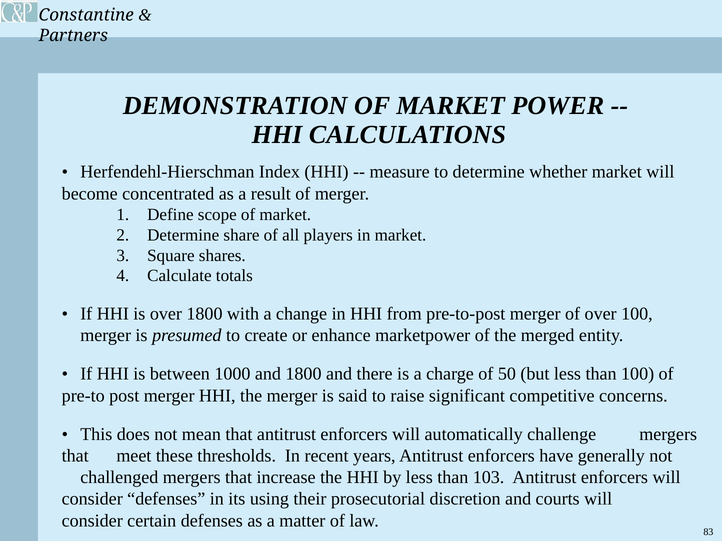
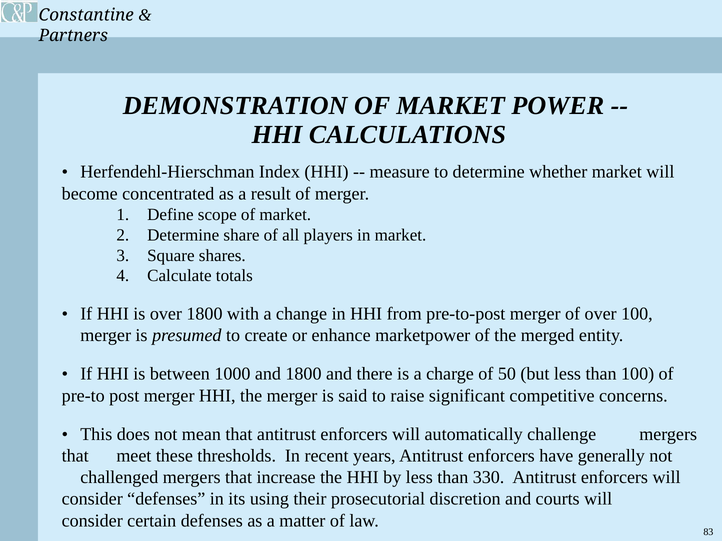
103: 103 -> 330
